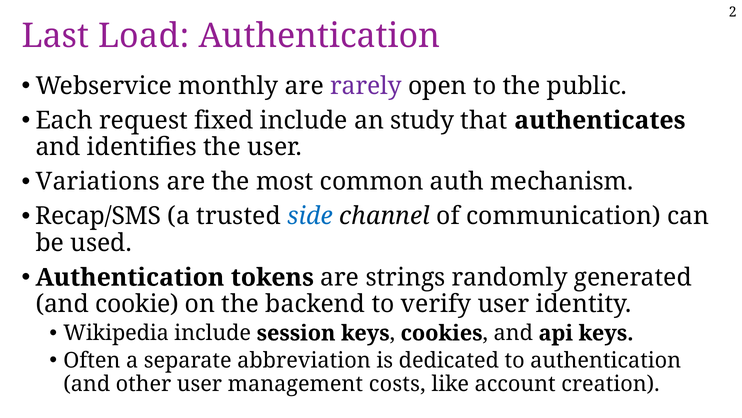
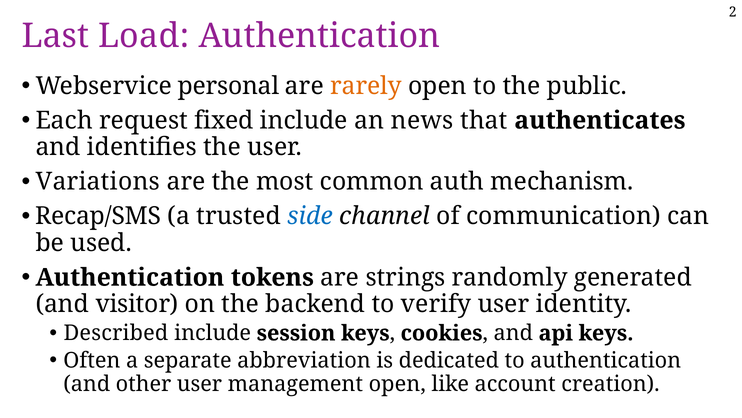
monthly: monthly -> personal
rarely colour: purple -> orange
study: study -> news
cookie: cookie -> visitor
Wikipedia: Wikipedia -> Described
management costs: costs -> open
